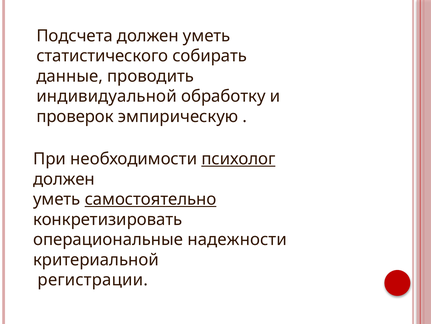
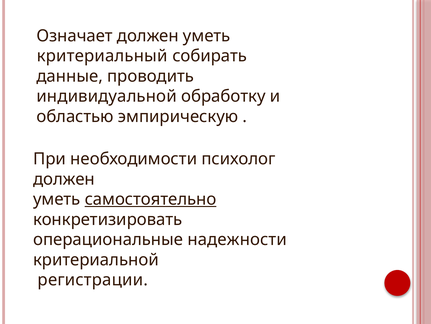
Подсчета: Подсчета -> Означает
статистического: статистического -> критериальный
проверок: проверок -> областью
психолог underline: present -> none
